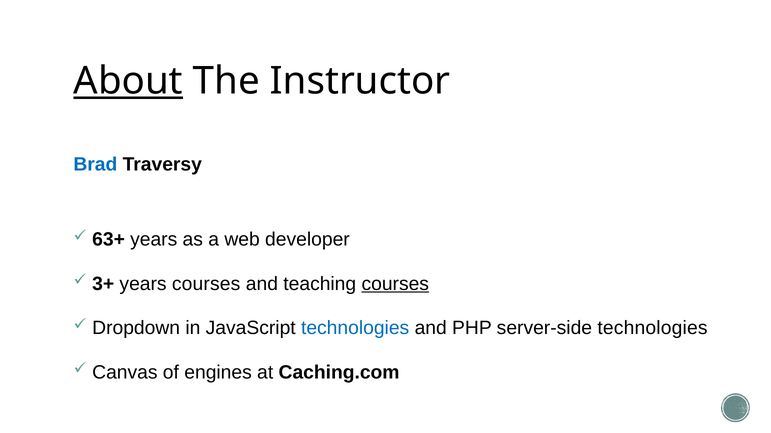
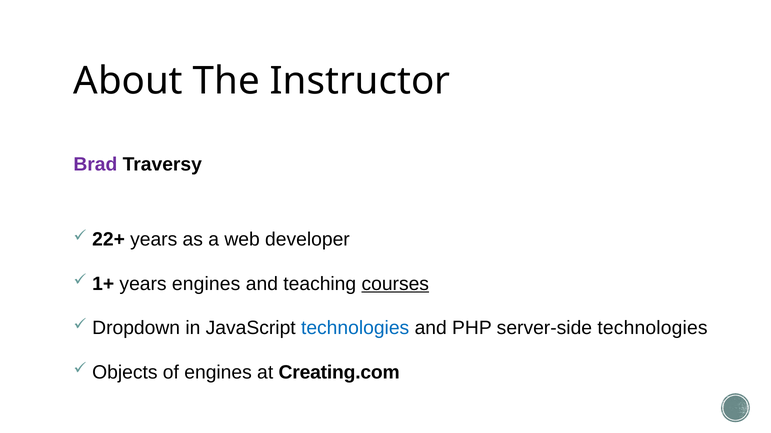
About underline: present -> none
Brad colour: blue -> purple
63+: 63+ -> 22+
3+: 3+ -> 1+
years courses: courses -> engines
Canvas: Canvas -> Objects
Caching.com: Caching.com -> Creating.com
